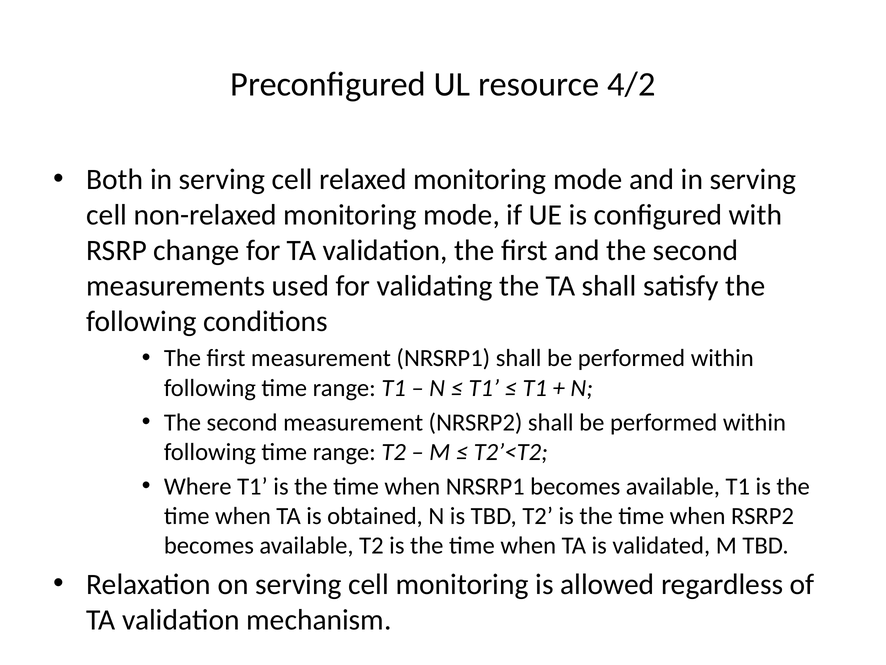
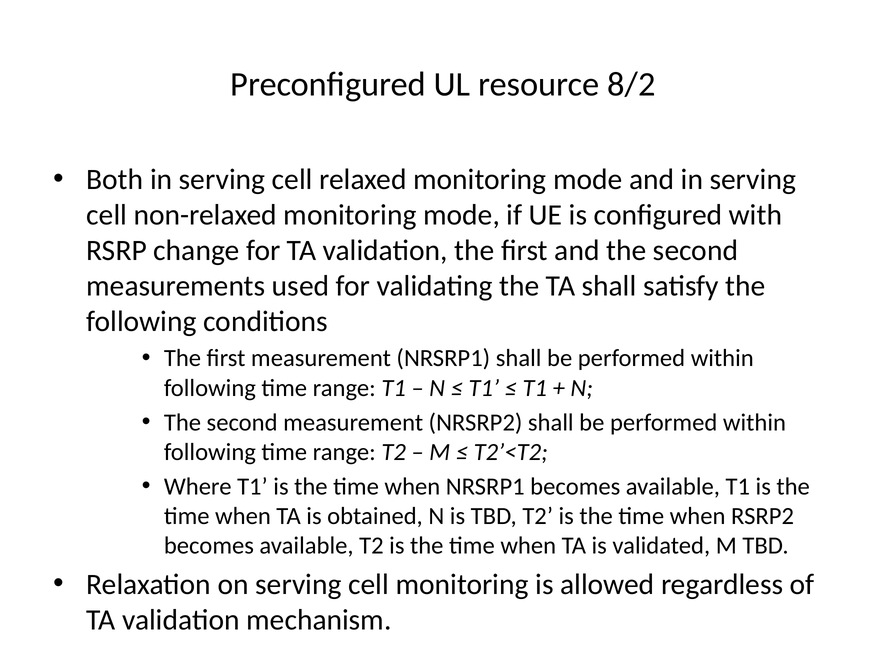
4/2: 4/2 -> 8/2
